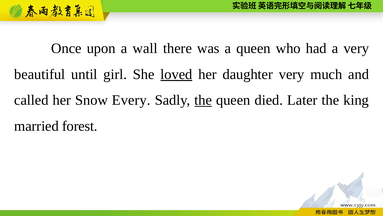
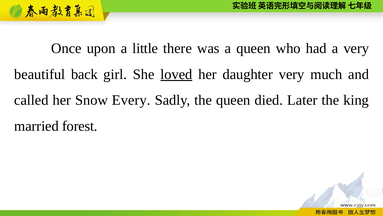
wall: wall -> little
until: until -> back
the at (203, 100) underline: present -> none
